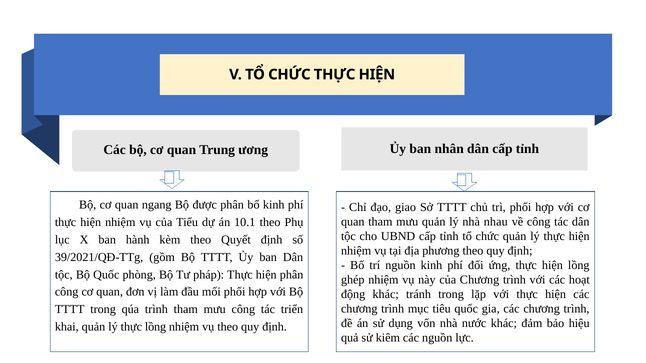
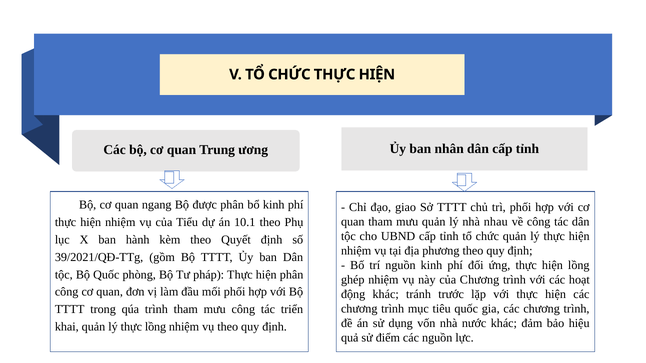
tránh trong: trong -> trước
kiêm: kiêm -> điểm
